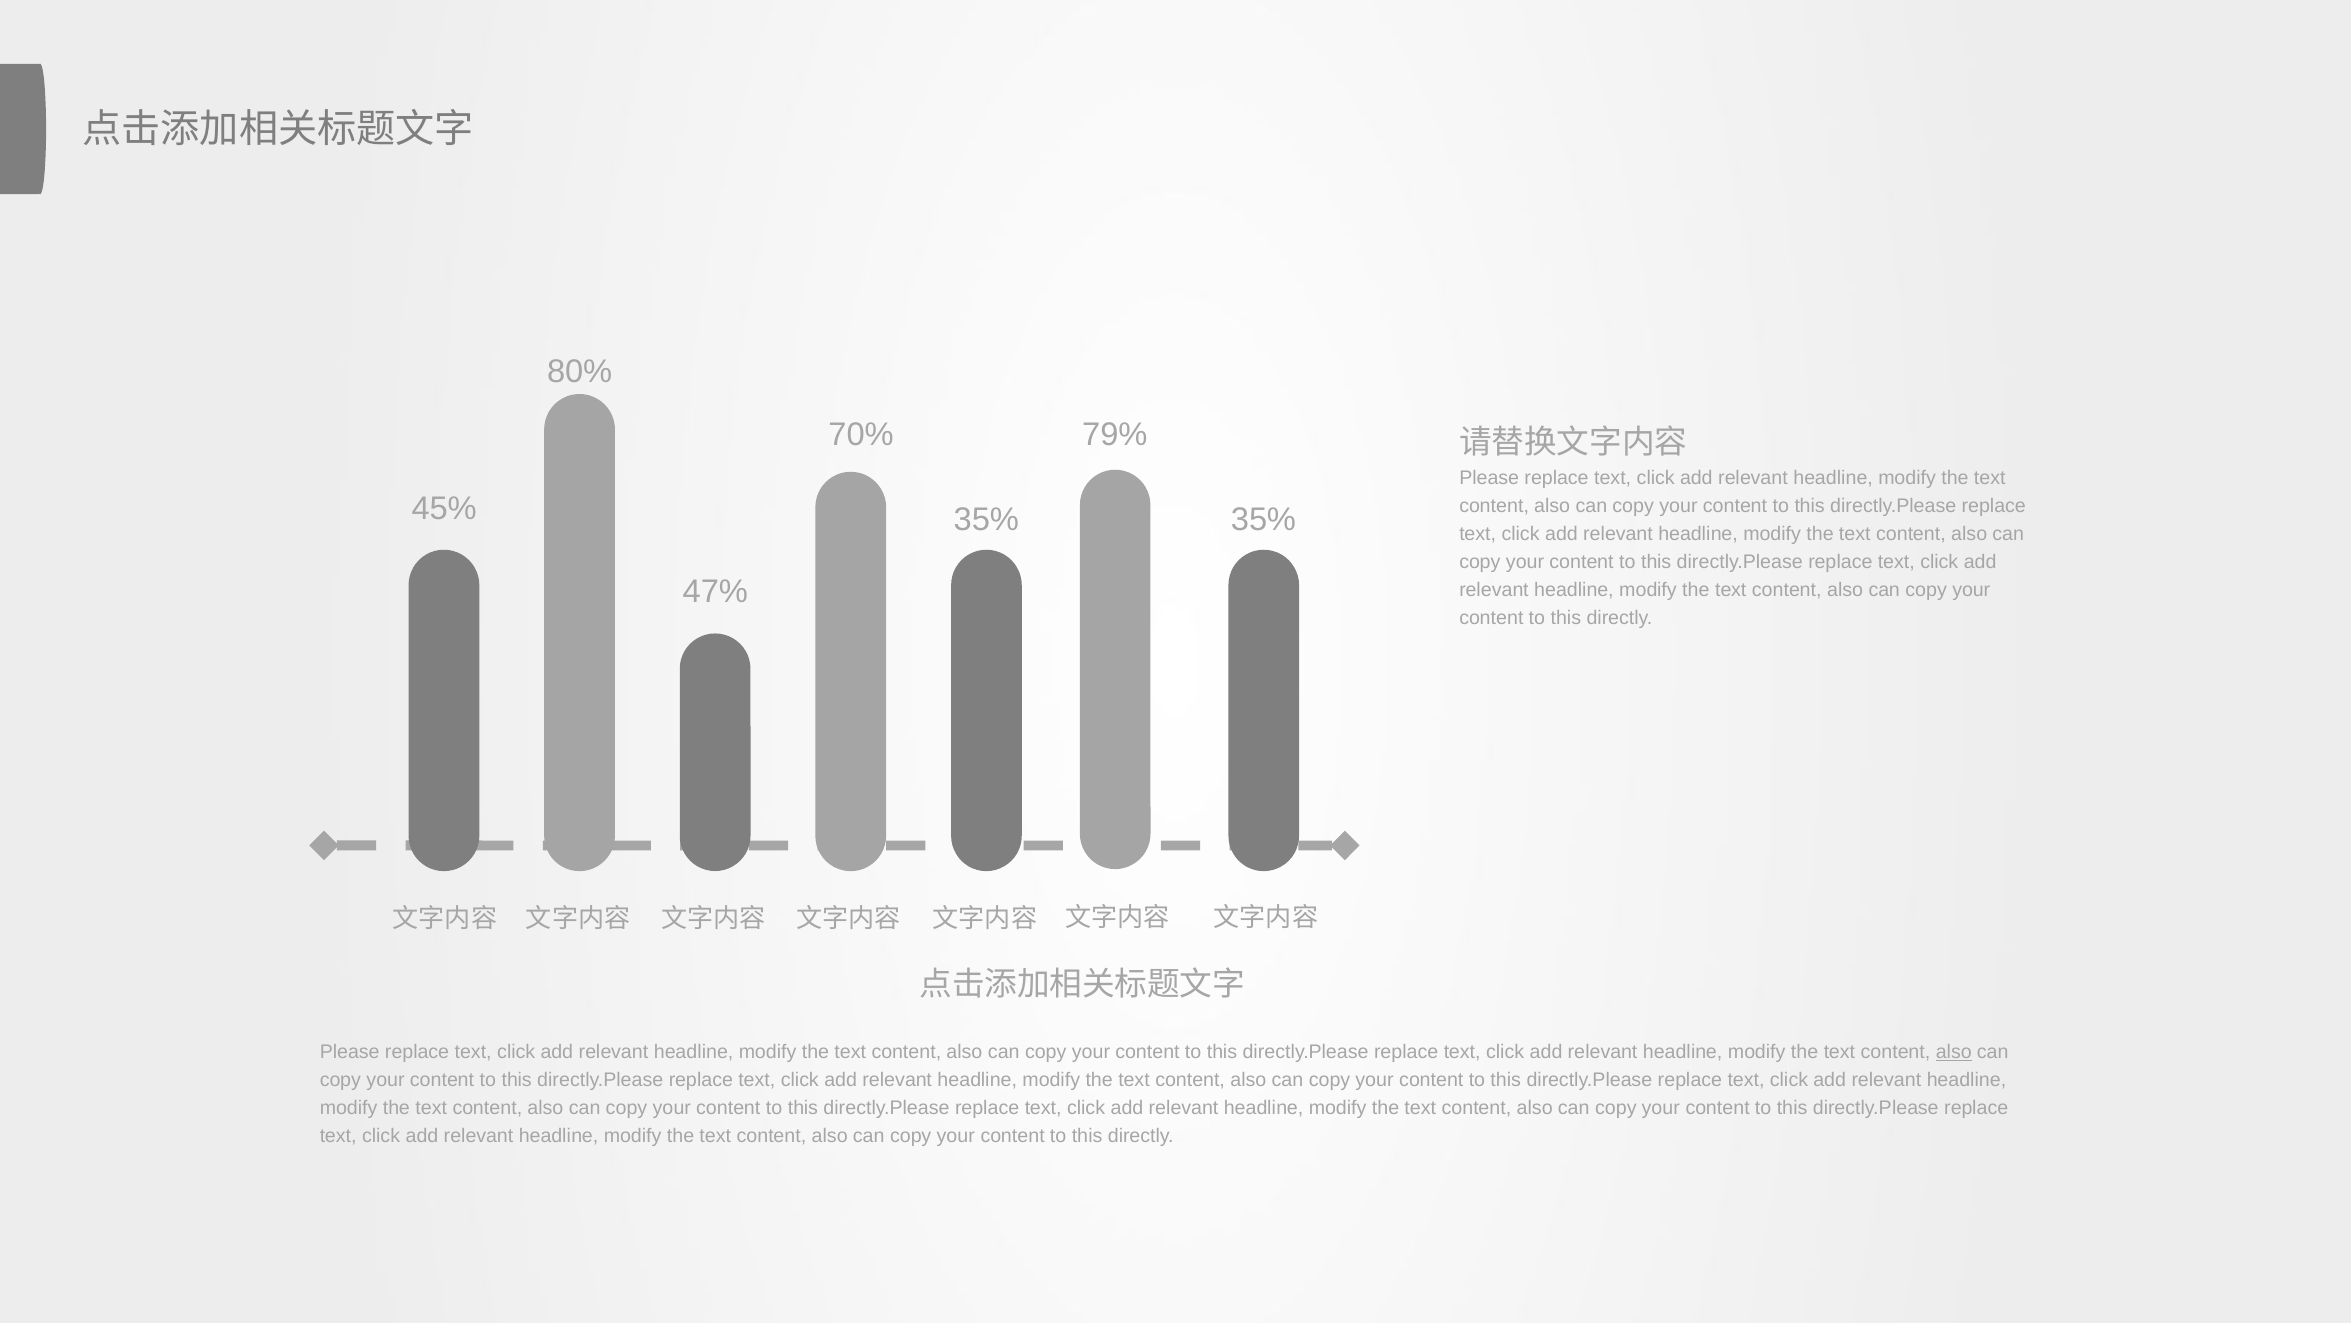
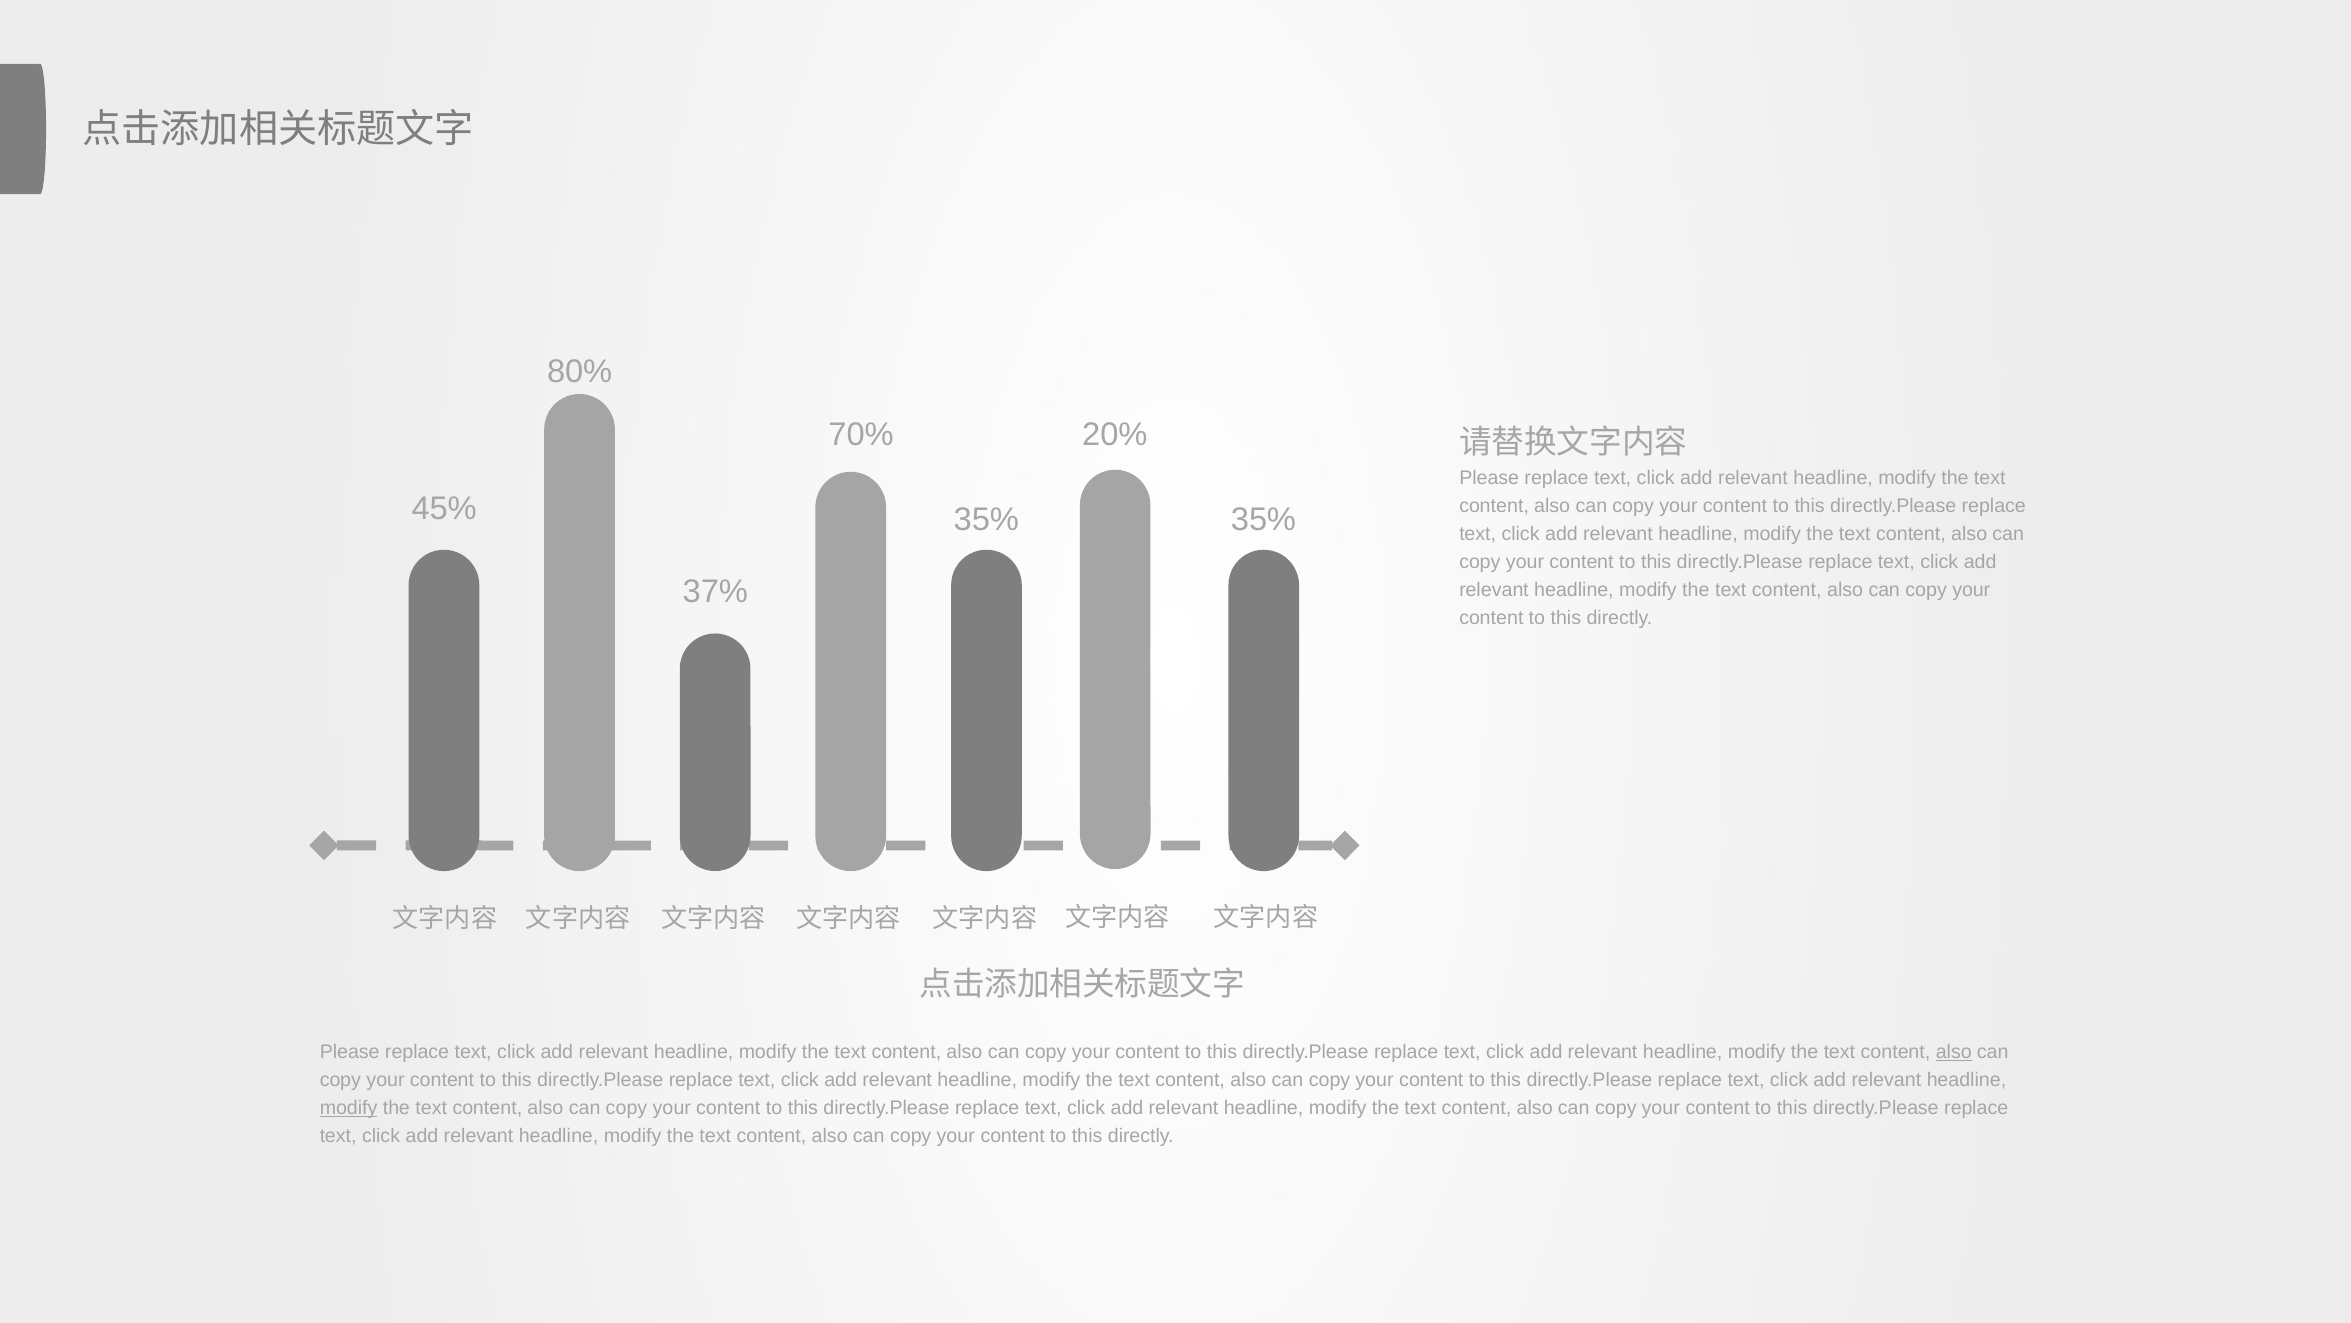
79%: 79% -> 20%
47%: 47% -> 37%
modify at (349, 1108) underline: none -> present
